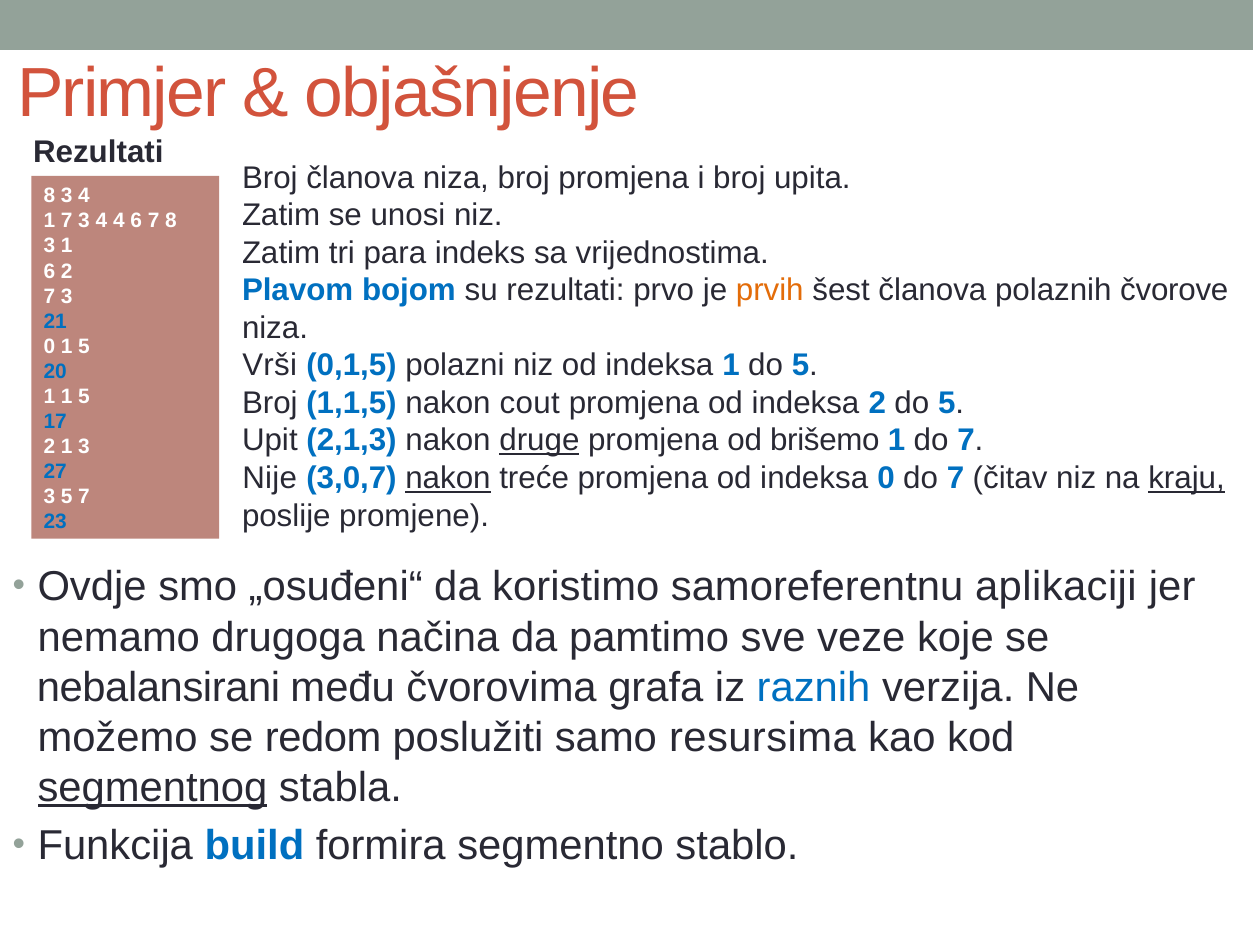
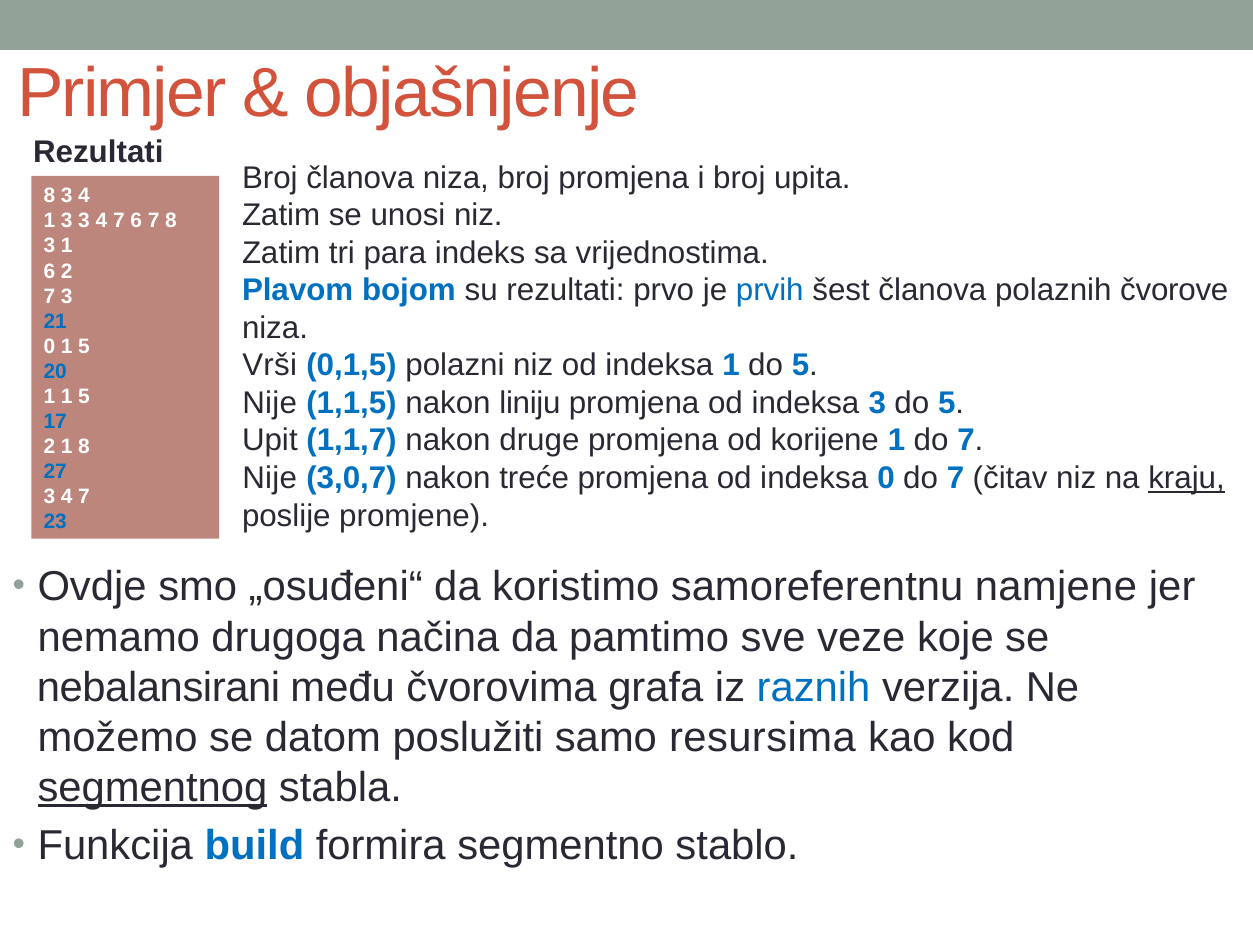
1 7: 7 -> 3
4 at (119, 221): 4 -> 7
prvih colour: orange -> blue
Broj at (270, 403): Broj -> Nije
cout: cout -> liniju
indeksa 2: 2 -> 3
2,1,3: 2,1,3 -> 1,1,7
druge underline: present -> none
brišemo: brišemo -> korijene
1 3: 3 -> 8
nakon at (448, 479) underline: present -> none
5 at (67, 497): 5 -> 4
aplikaciji: aplikaciji -> namjene
redom: redom -> datom
